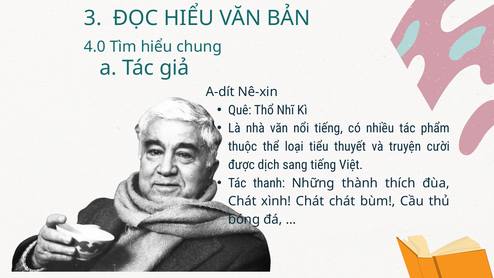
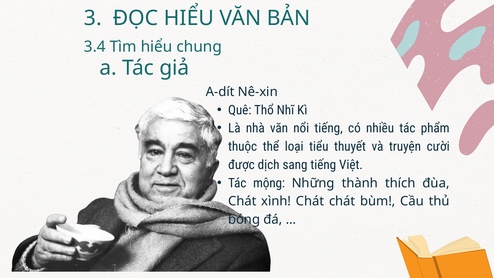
4.0: 4.0 -> 3.4
thanh: thanh -> mộng
